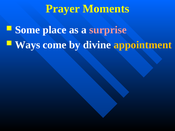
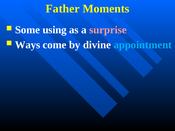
Prayer: Prayer -> Father
place: place -> using
appointment colour: yellow -> light blue
